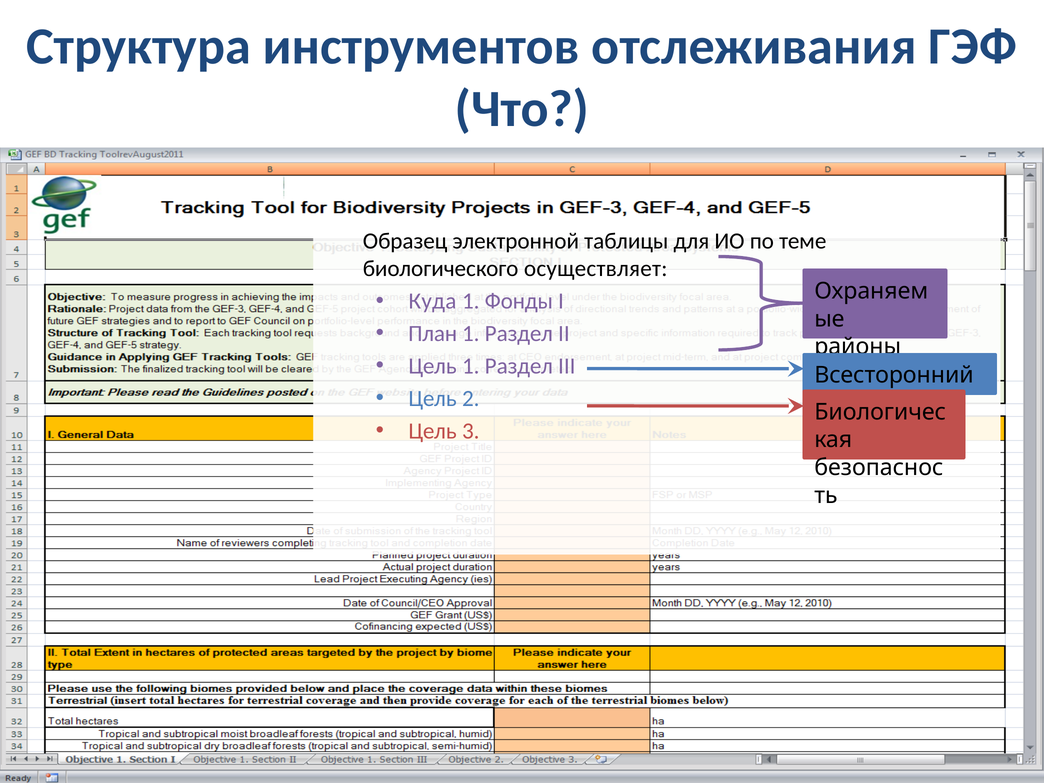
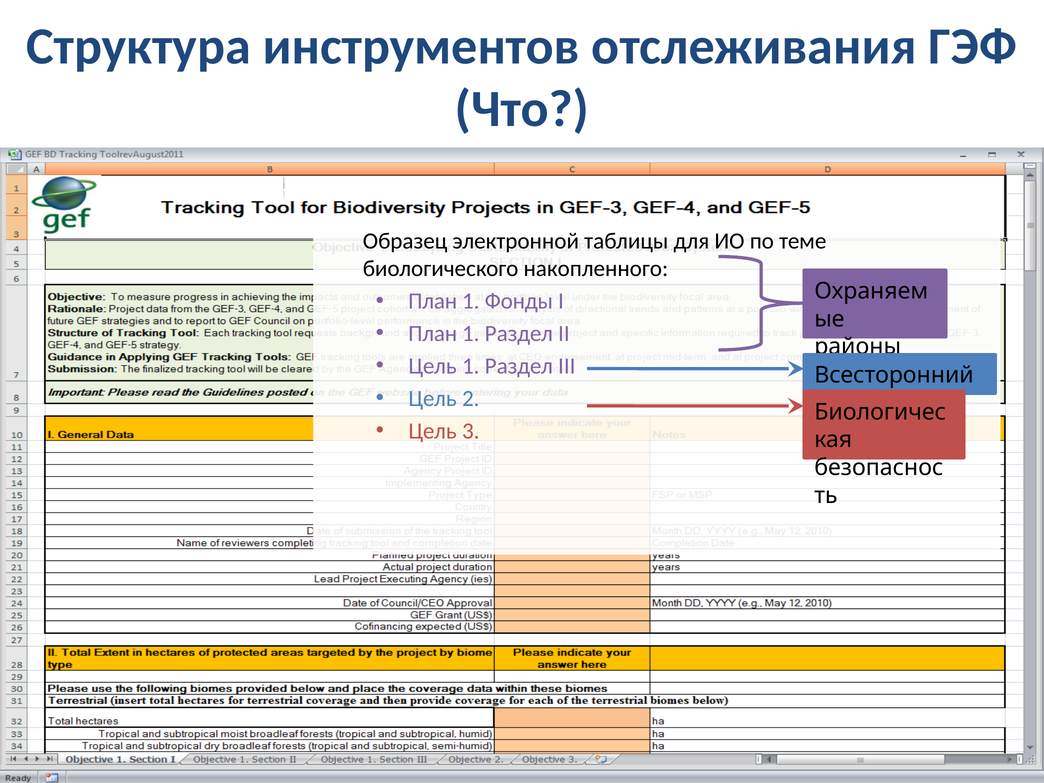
осуществляет: осуществляет -> накопленного
Куда at (432, 301): Куда -> План
